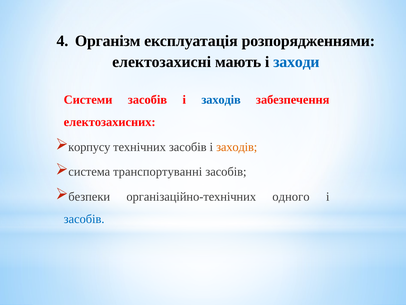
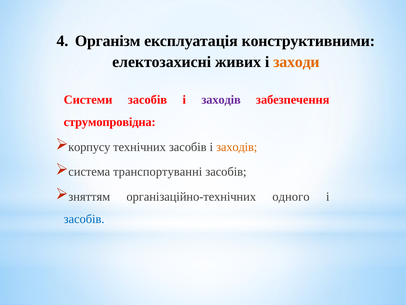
розпорядженнями: розпорядженнями -> конструктивними
мають: мають -> живих
заходи colour: blue -> orange
заходів at (221, 100) colour: blue -> purple
електозахисних: електозахисних -> струмопровідна
безпеки: безпеки -> зняттям
